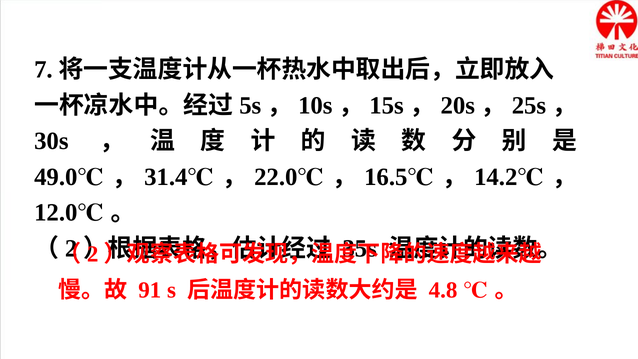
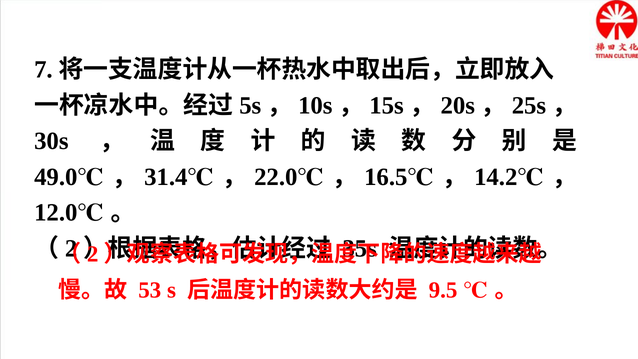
91: 91 -> 53
4.8: 4.8 -> 9.5
